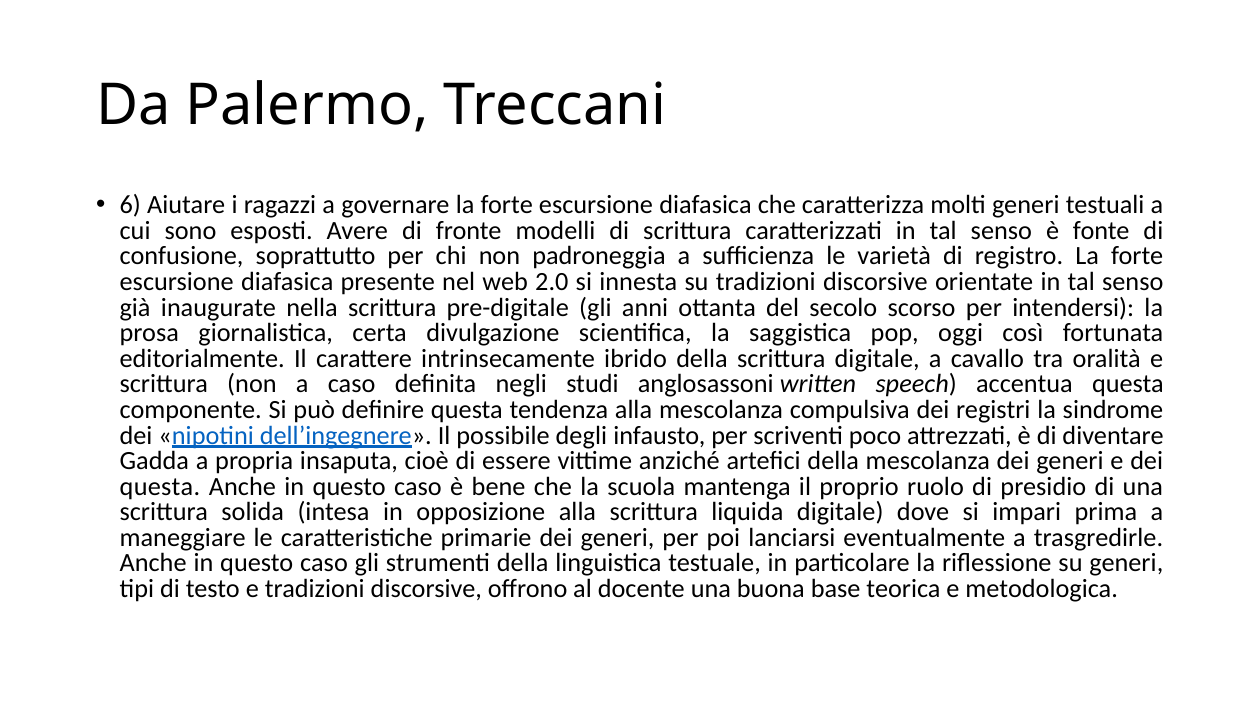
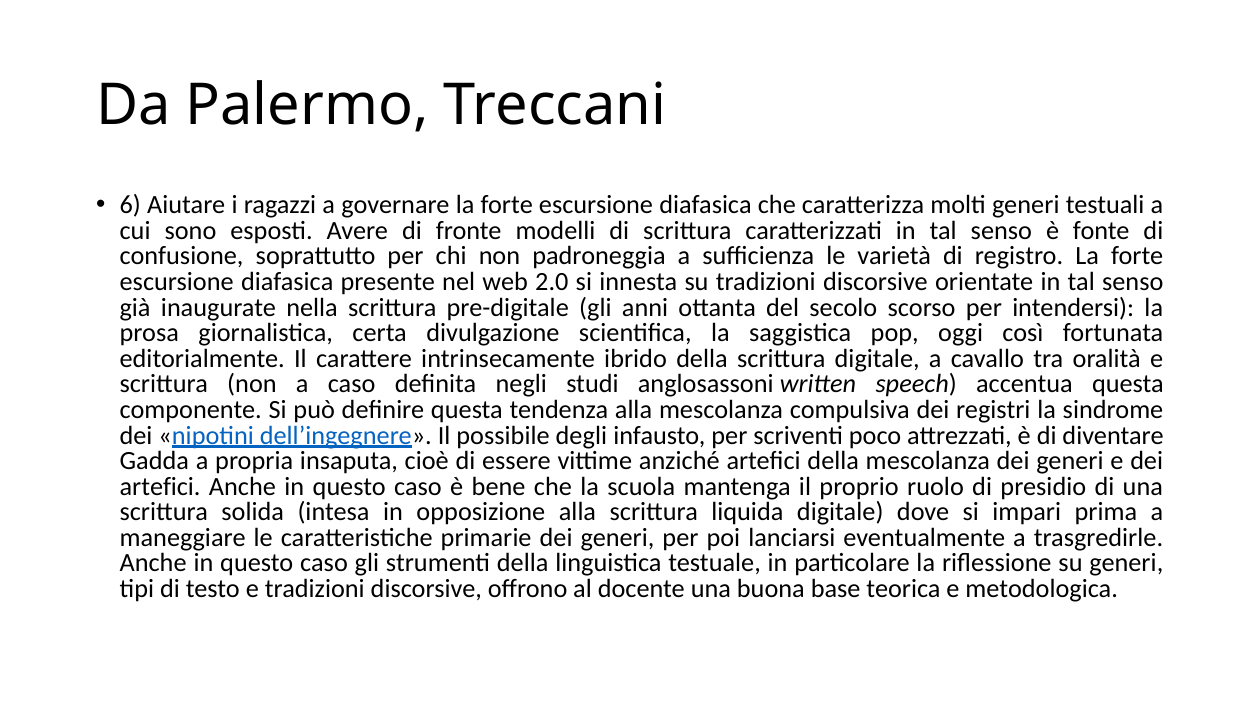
questa at (160, 486): questa -> artefici
